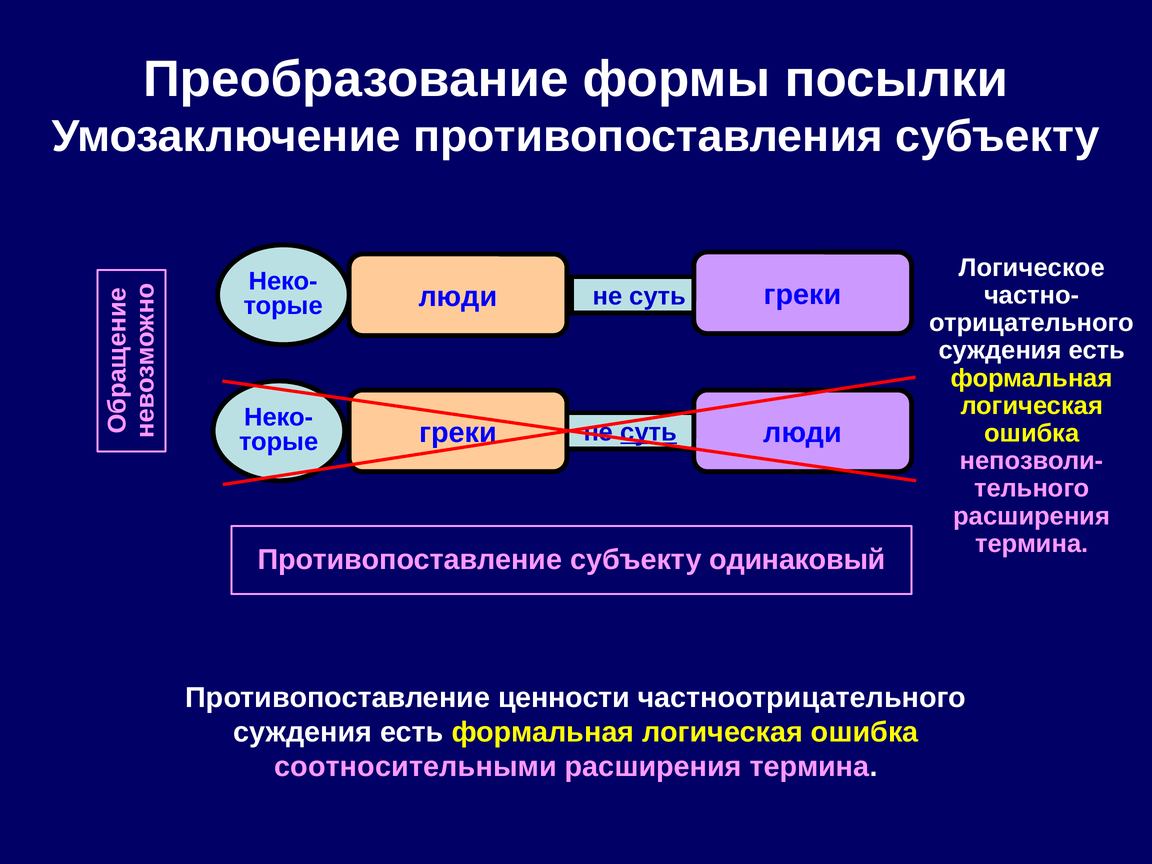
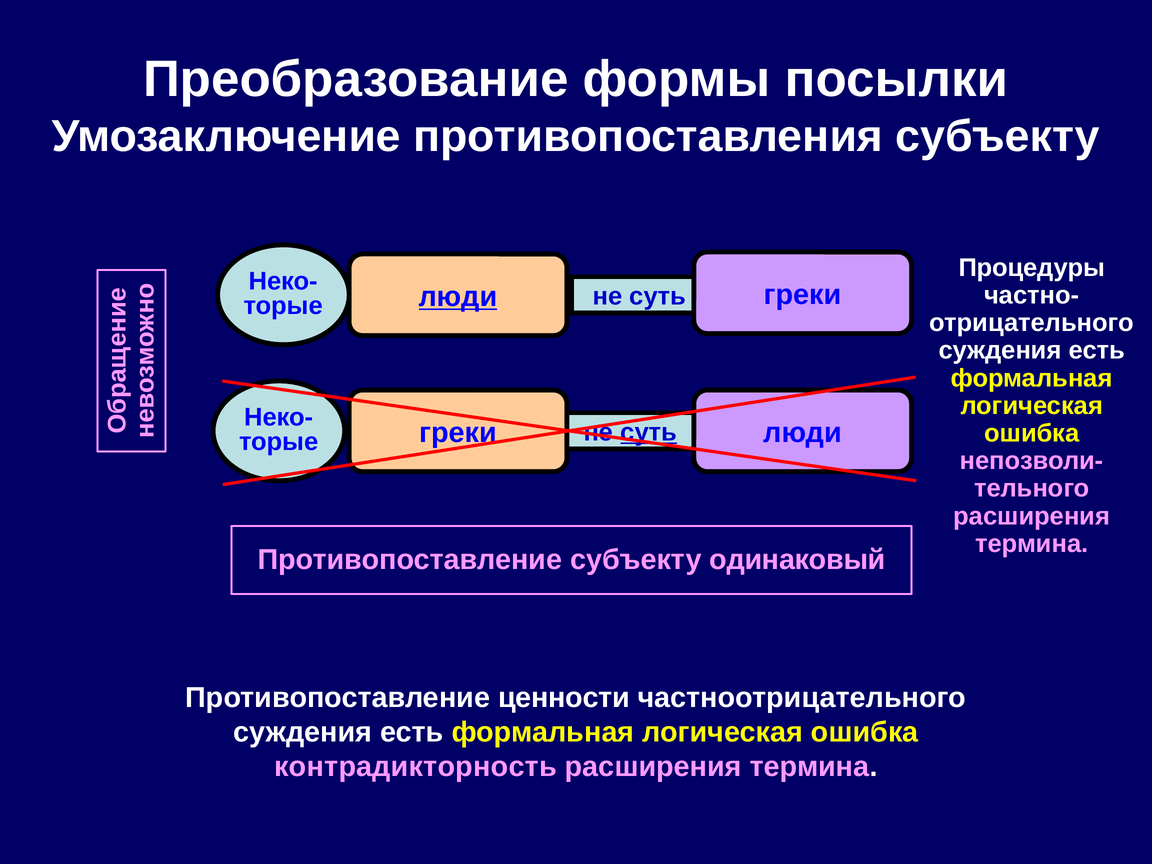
Логическое: Логическое -> Процедуры
люди at (458, 297) underline: none -> present
соотносительными: соотносительными -> контрадикторность
